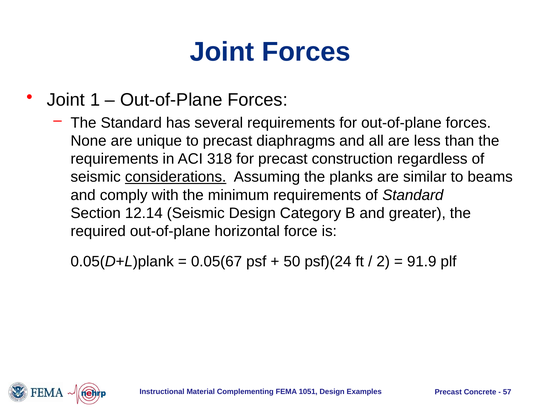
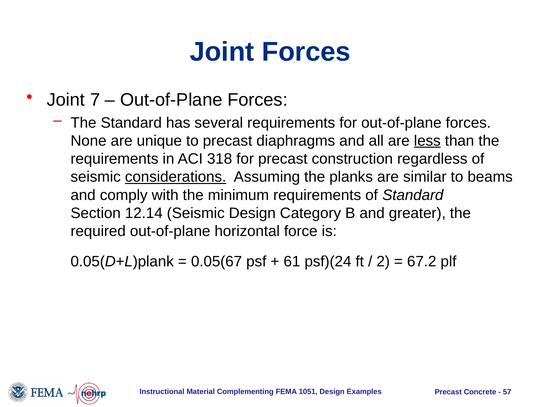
1: 1 -> 7
less underline: none -> present
50: 50 -> 61
91.9: 91.9 -> 67.2
